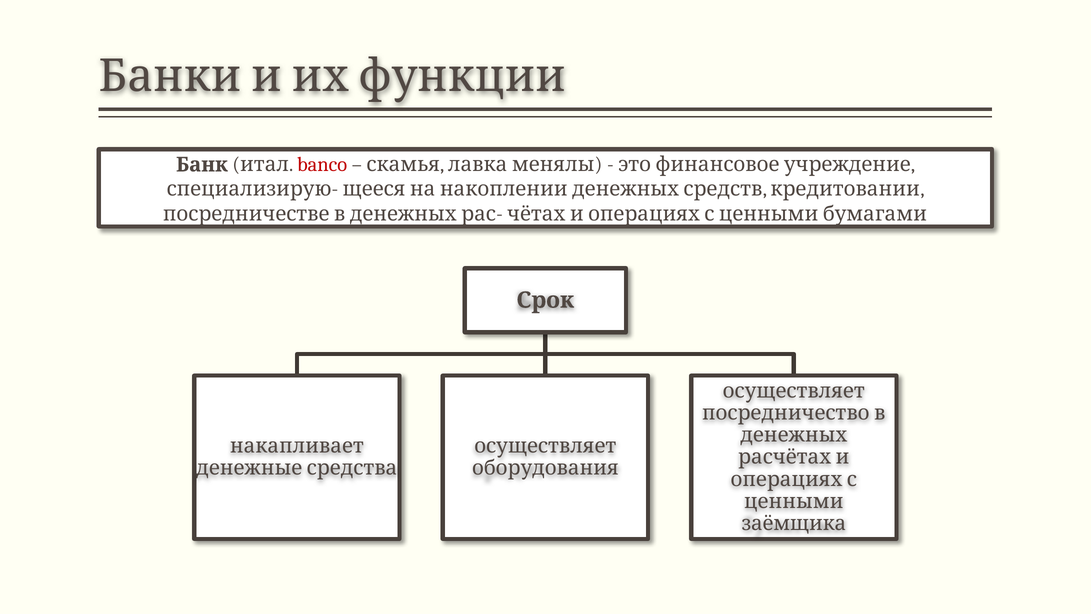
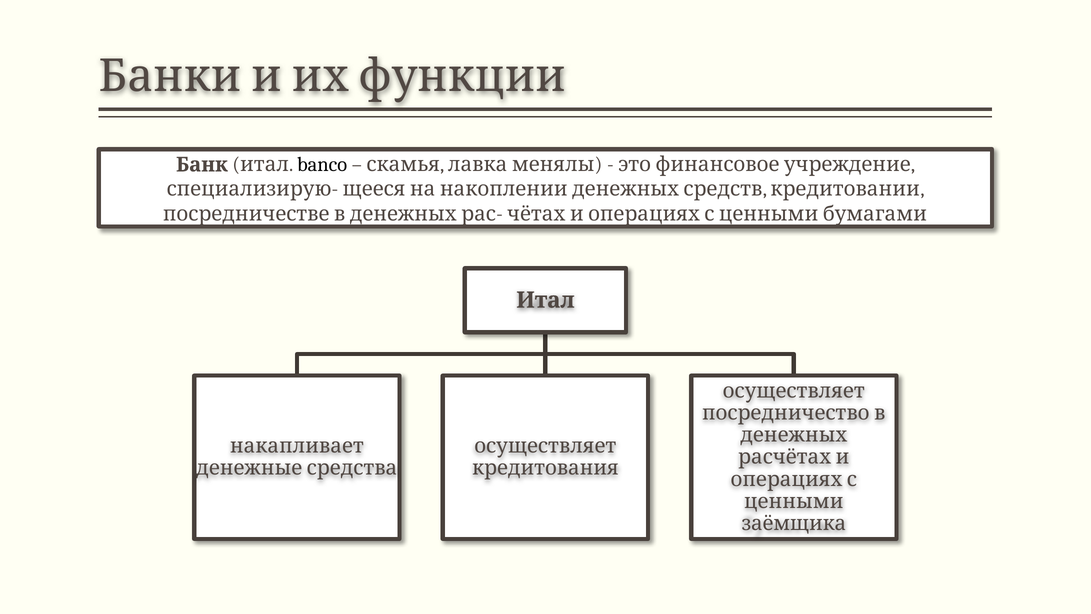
banco colour: red -> black
Срок at (545, 300): Срок -> Итал
оборудования: оборудования -> кредитования
